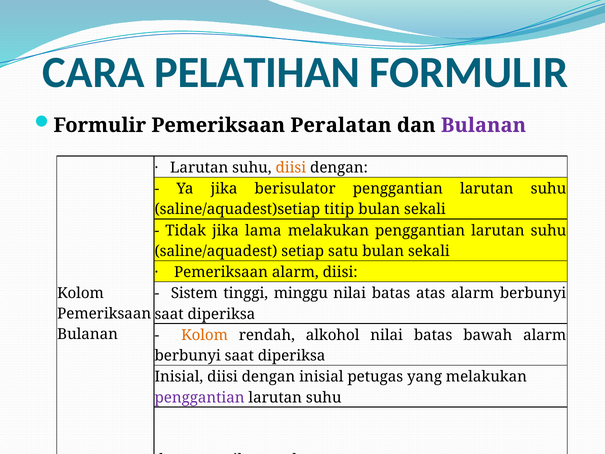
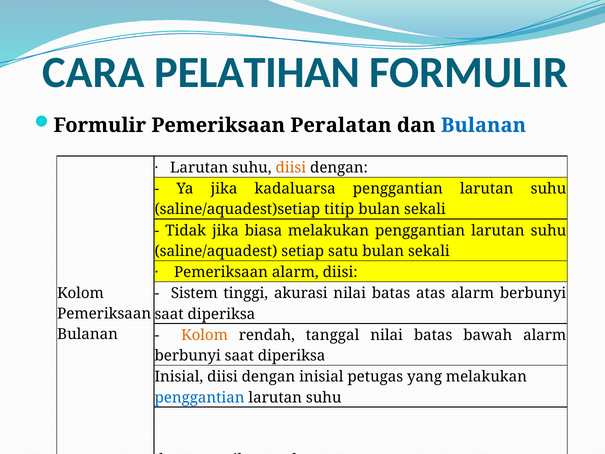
Bulanan at (483, 125) colour: purple -> blue
berisulator: berisulator -> kadaluarsa
lama: lama -> biasa
minggu: minggu -> akurasi
alkohol: alkohol -> tanggal
penggantian at (200, 397) colour: purple -> blue
